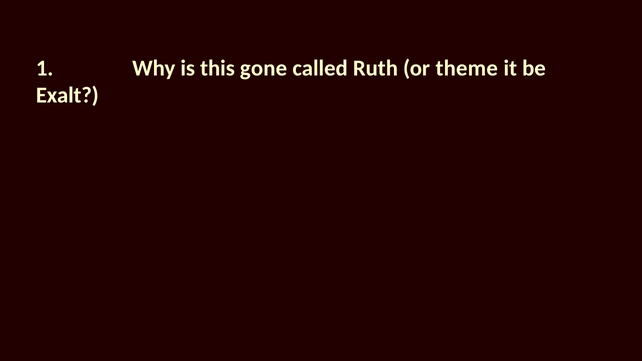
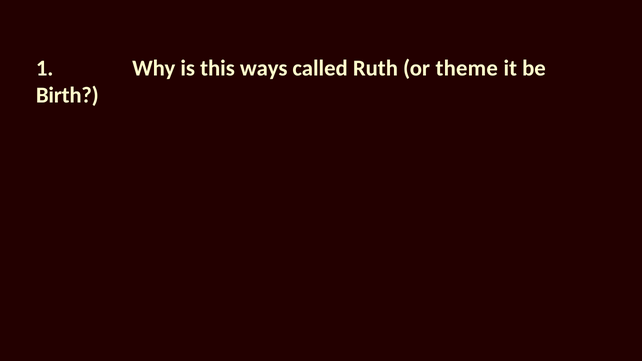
gone: gone -> ways
Exalt: Exalt -> Birth
